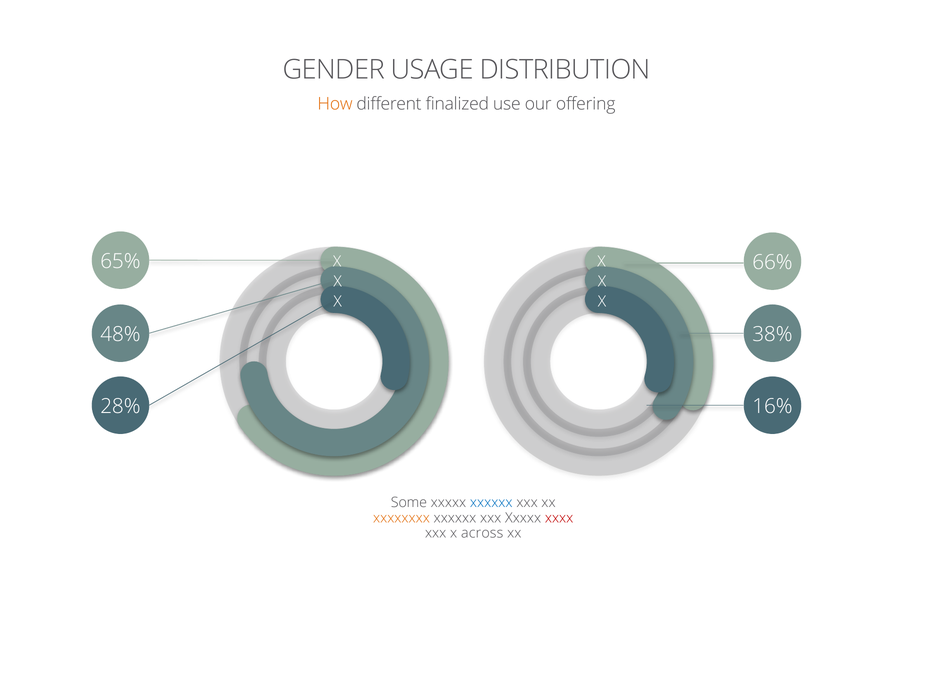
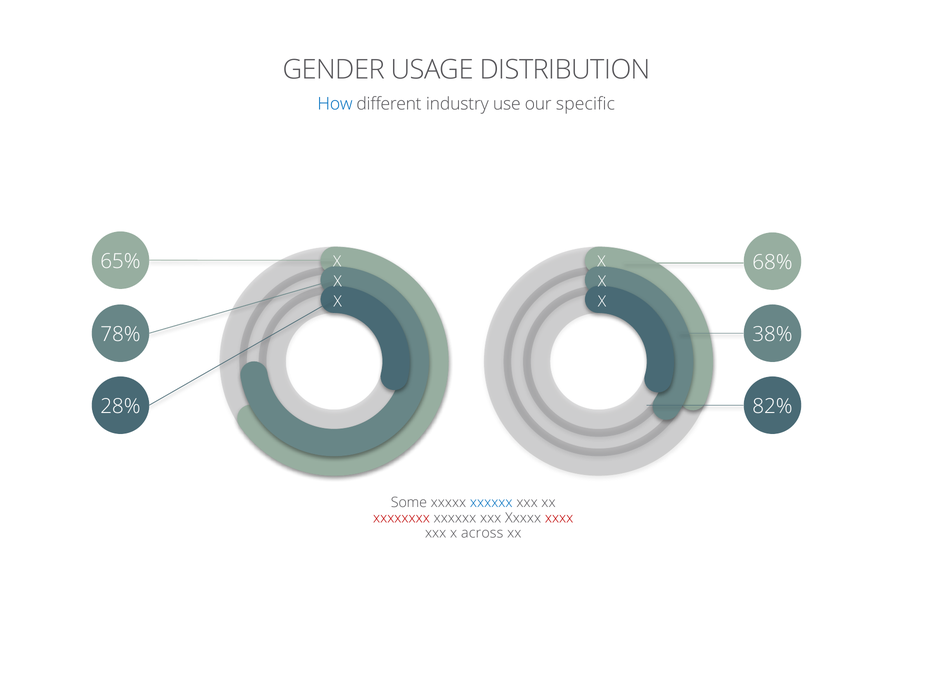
How colour: orange -> blue
finalized: finalized -> industry
offering: offering -> specific
66%: 66% -> 68%
48%: 48% -> 78%
16%: 16% -> 82%
xxxxxxxx colour: orange -> red
